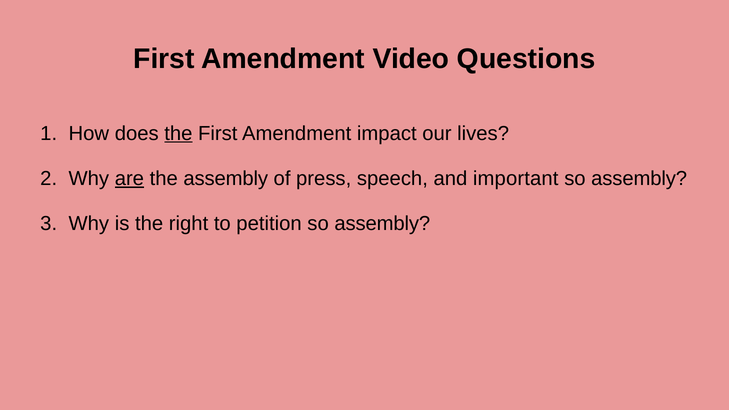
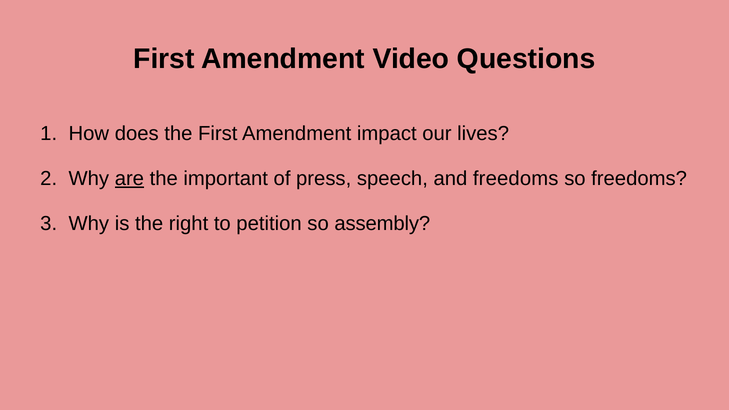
the at (178, 133) underline: present -> none
the assembly: assembly -> important
and important: important -> freedoms
assembly at (639, 179): assembly -> freedoms
